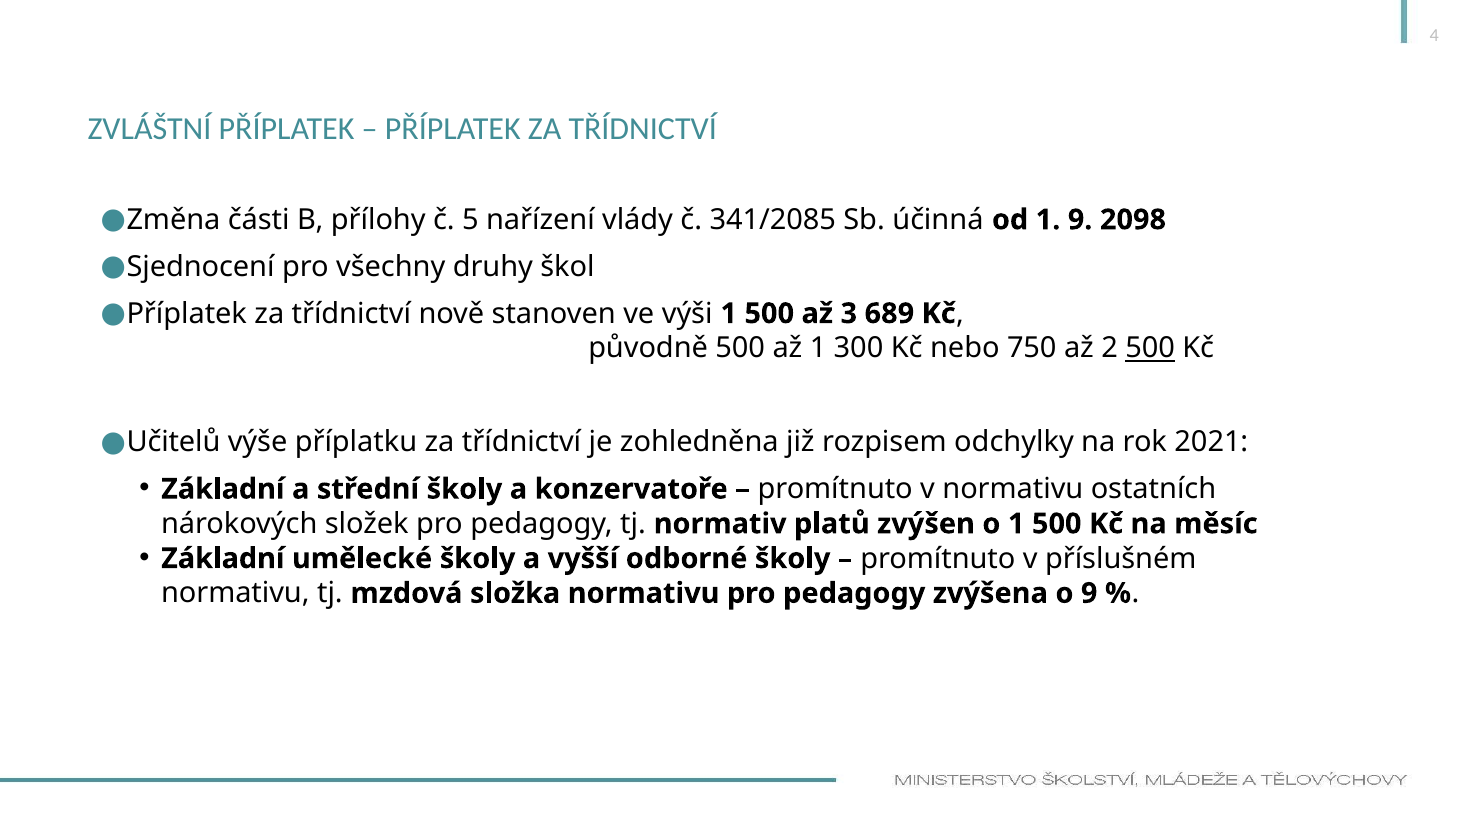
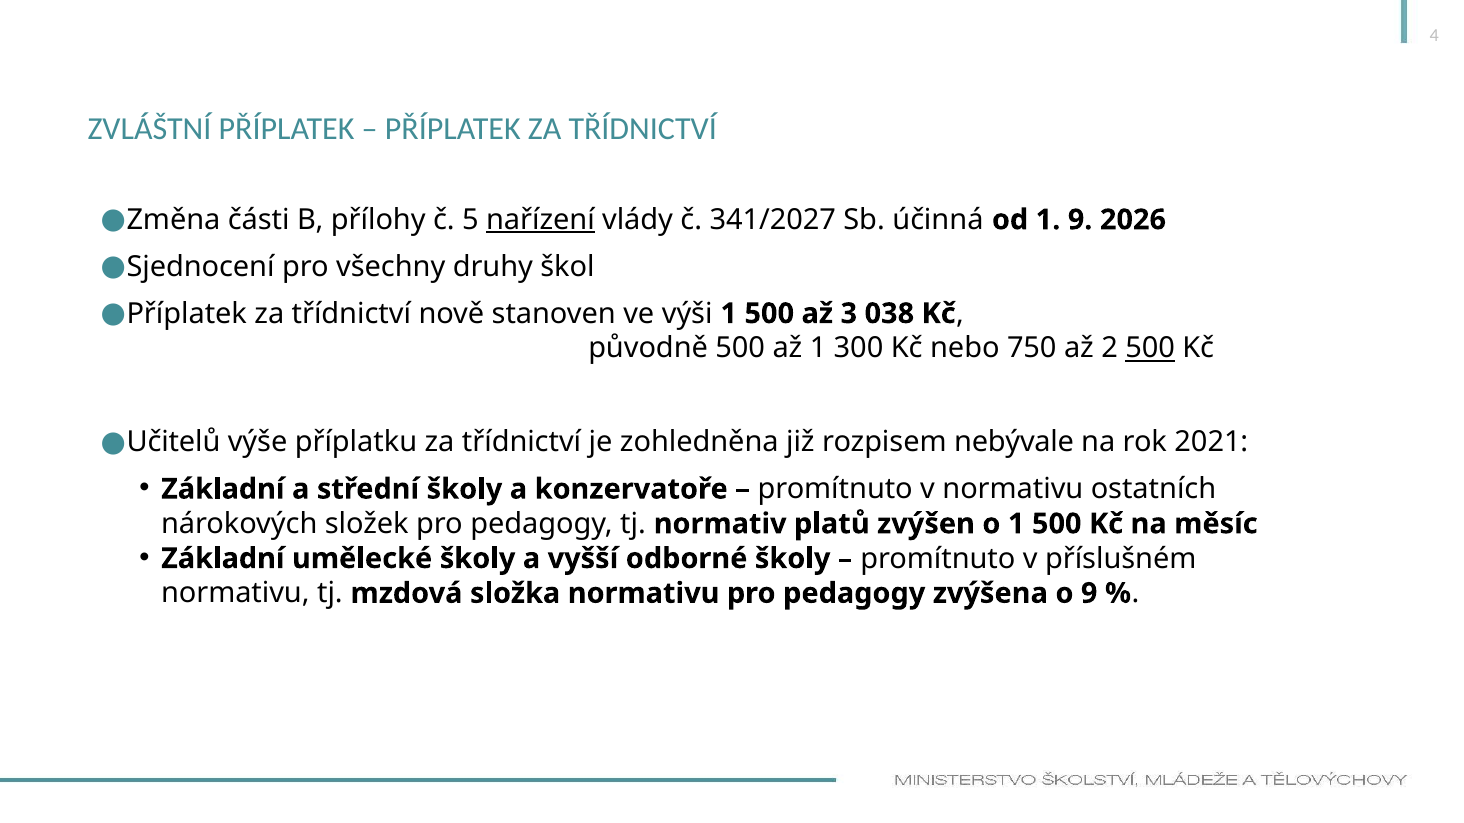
nařízení underline: none -> present
341/2085: 341/2085 -> 341/2027
2098: 2098 -> 2026
689: 689 -> 038
odchylky: odchylky -> nebývale
